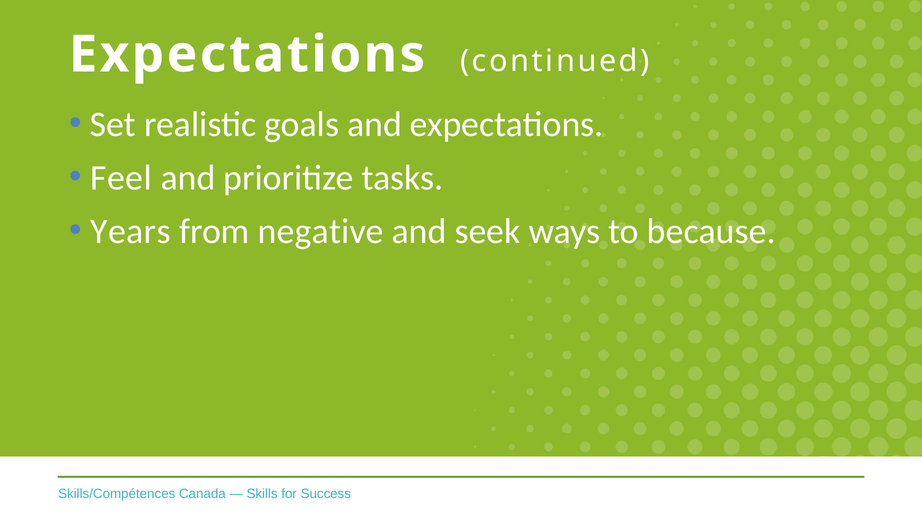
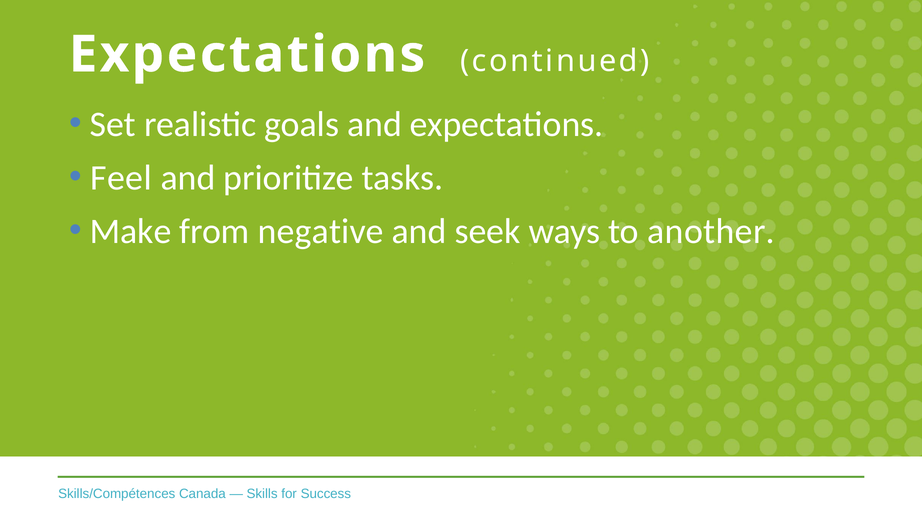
Years: Years -> Make
because: because -> another
